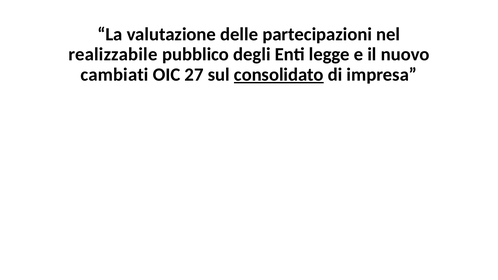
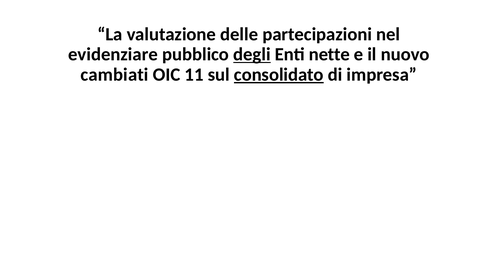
realizzabile: realizzabile -> evidenziare
degli underline: none -> present
legge: legge -> nette
27: 27 -> 11
